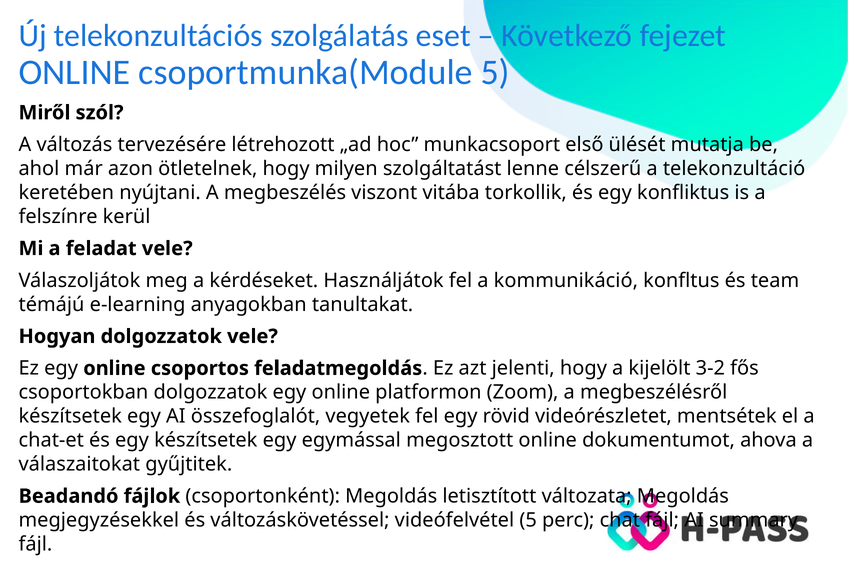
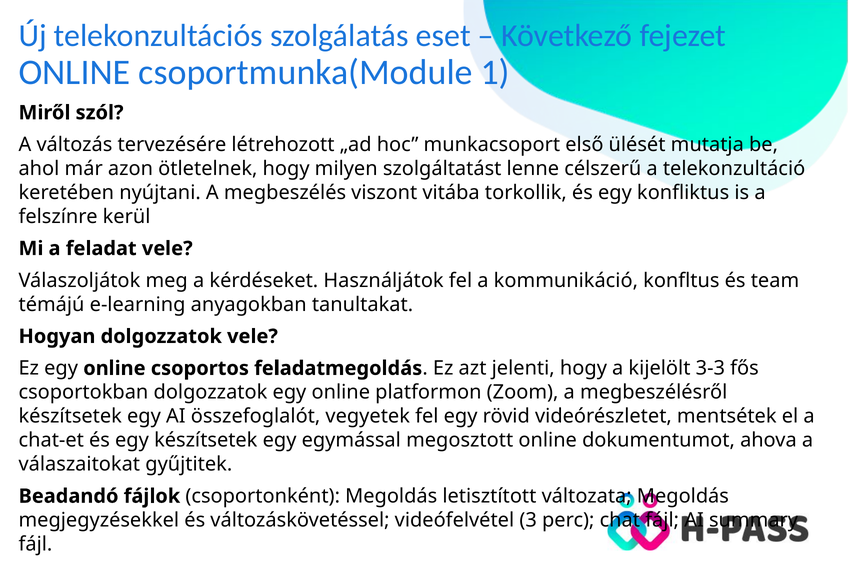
csoportmunka(Module 5: 5 -> 1
3-2: 3-2 -> 3-3
videófelvétel 5: 5 -> 3
